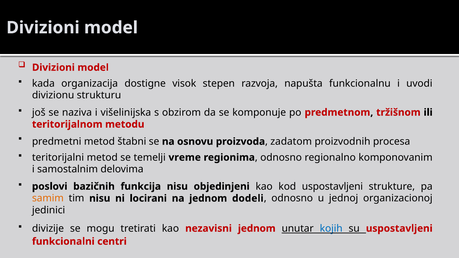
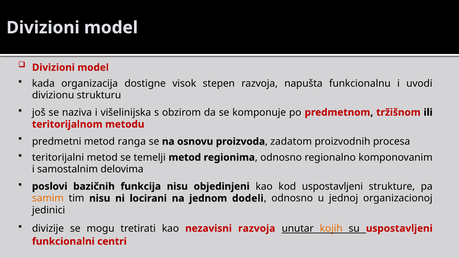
štabni: štabni -> ranga
temelji vreme: vreme -> metod
nezavisni jednom: jednom -> razvoja
kojih colour: blue -> orange
